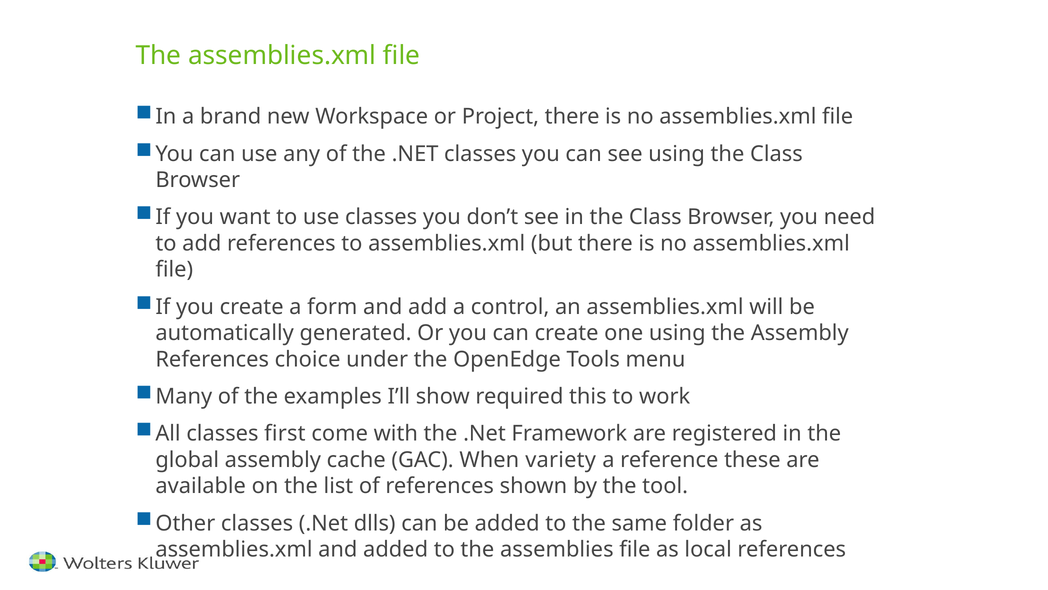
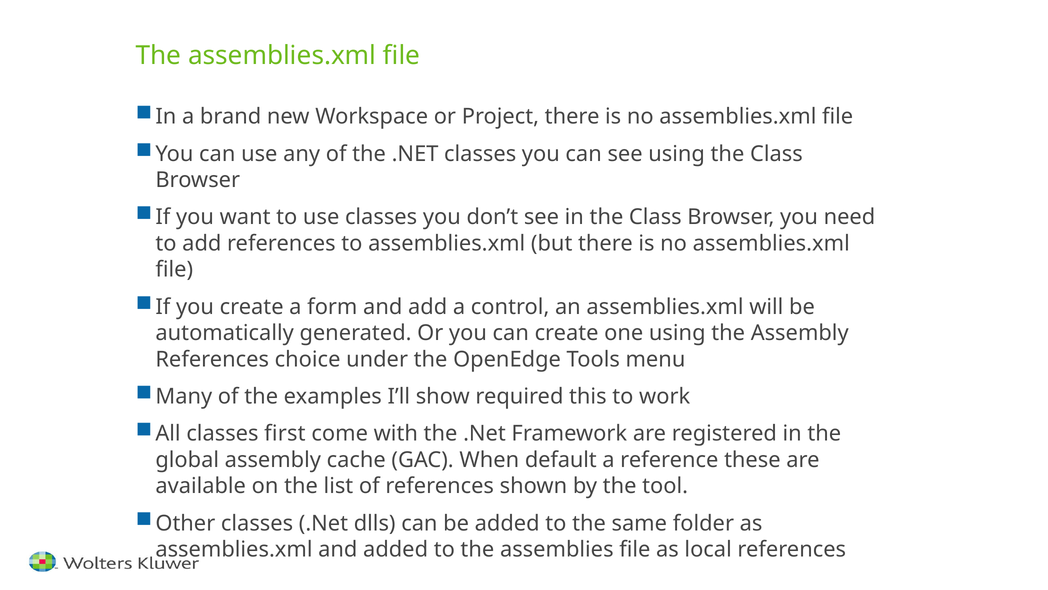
variety: variety -> default
